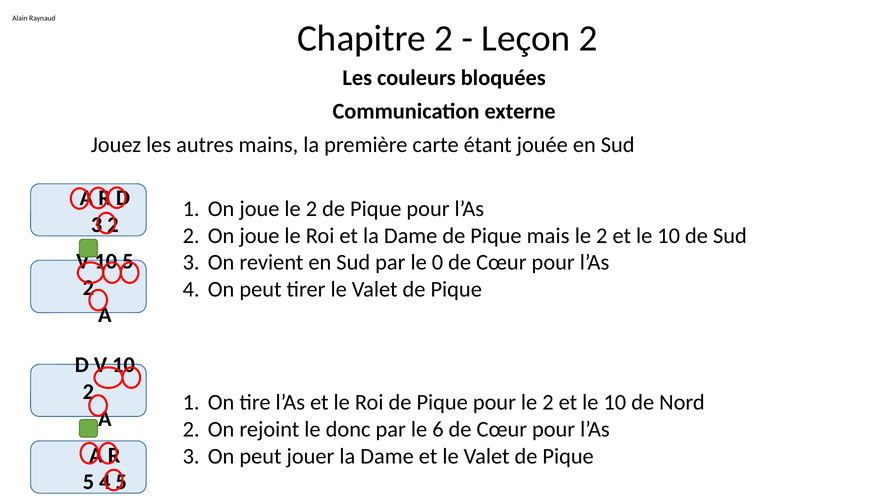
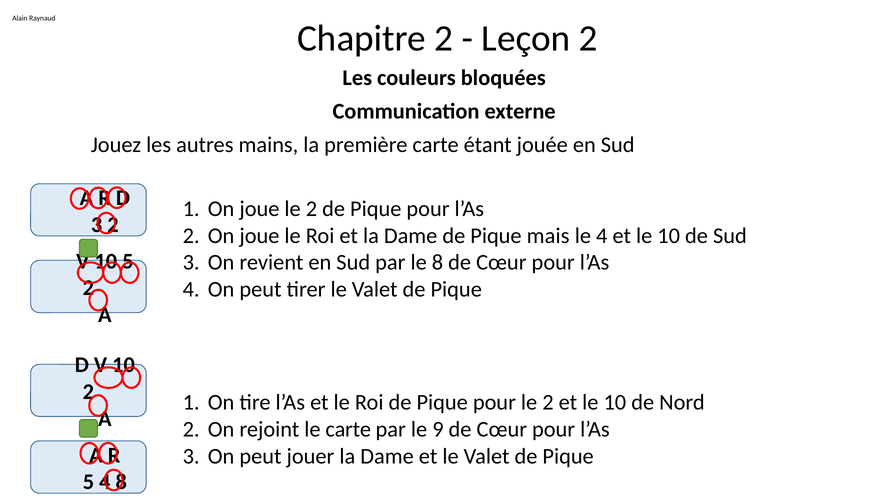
2 at (602, 235): 2 -> 4
le 0: 0 -> 8
le donc: donc -> carte
6: 6 -> 9
4 5: 5 -> 8
